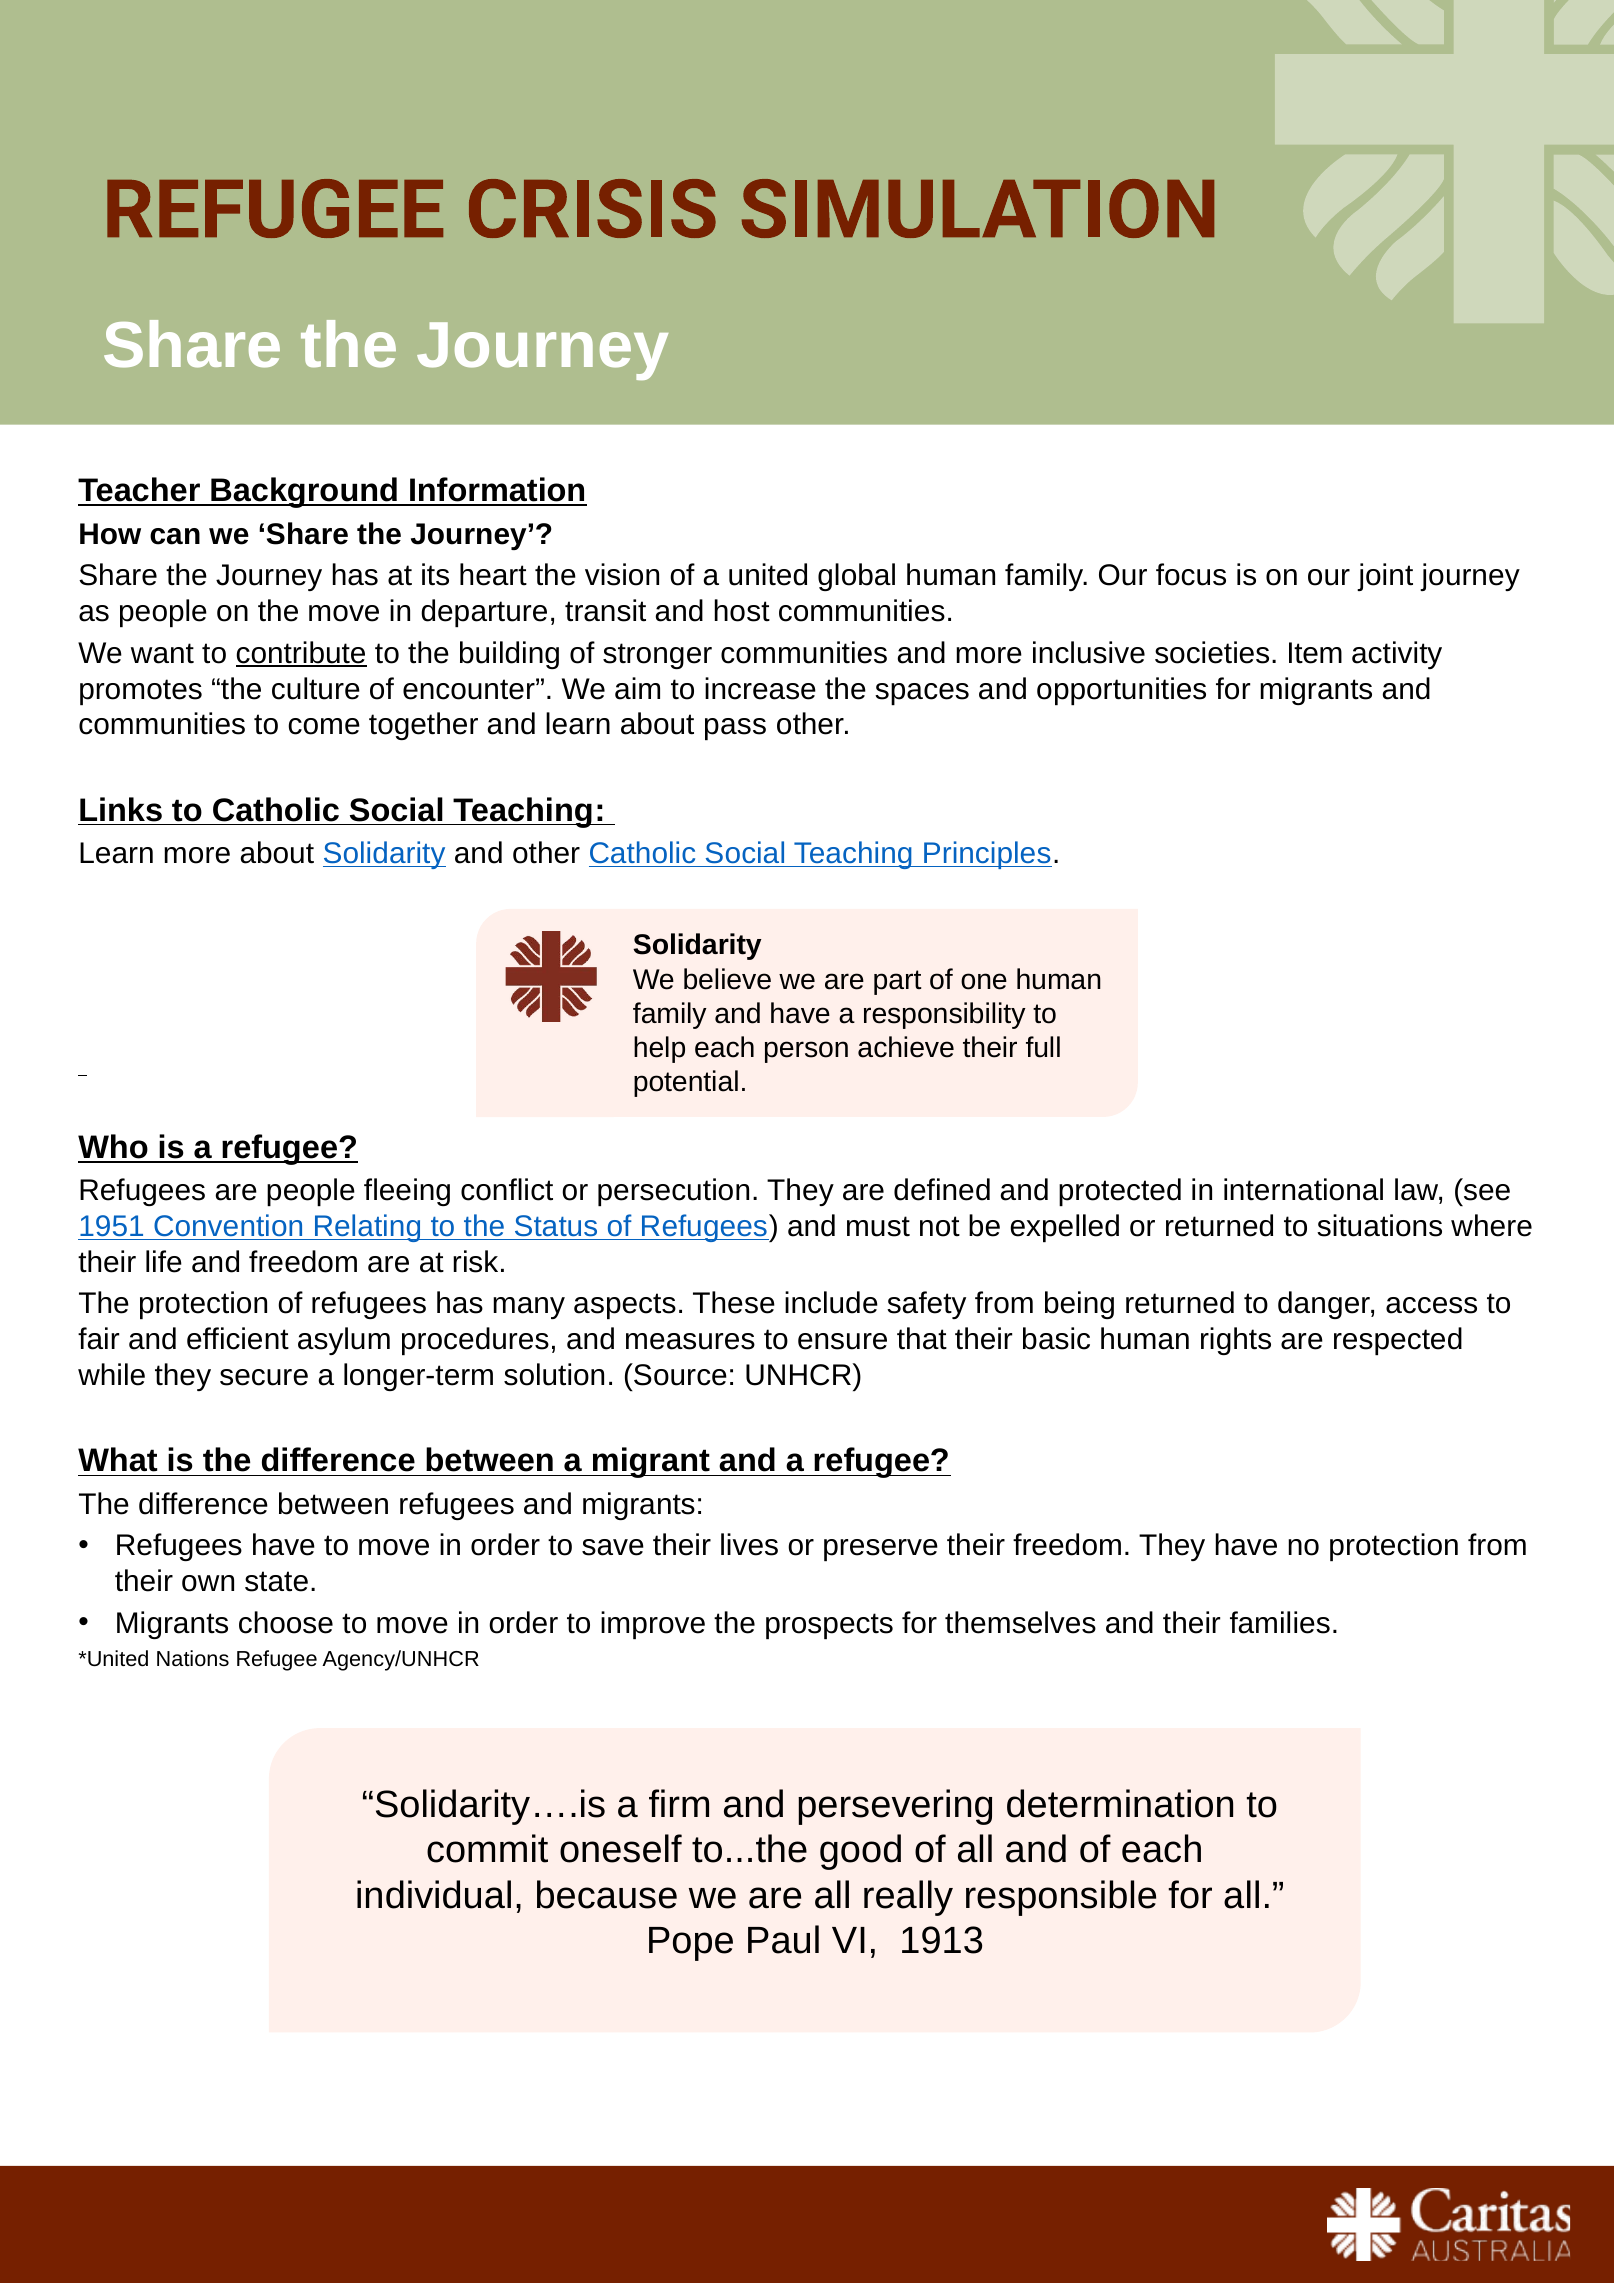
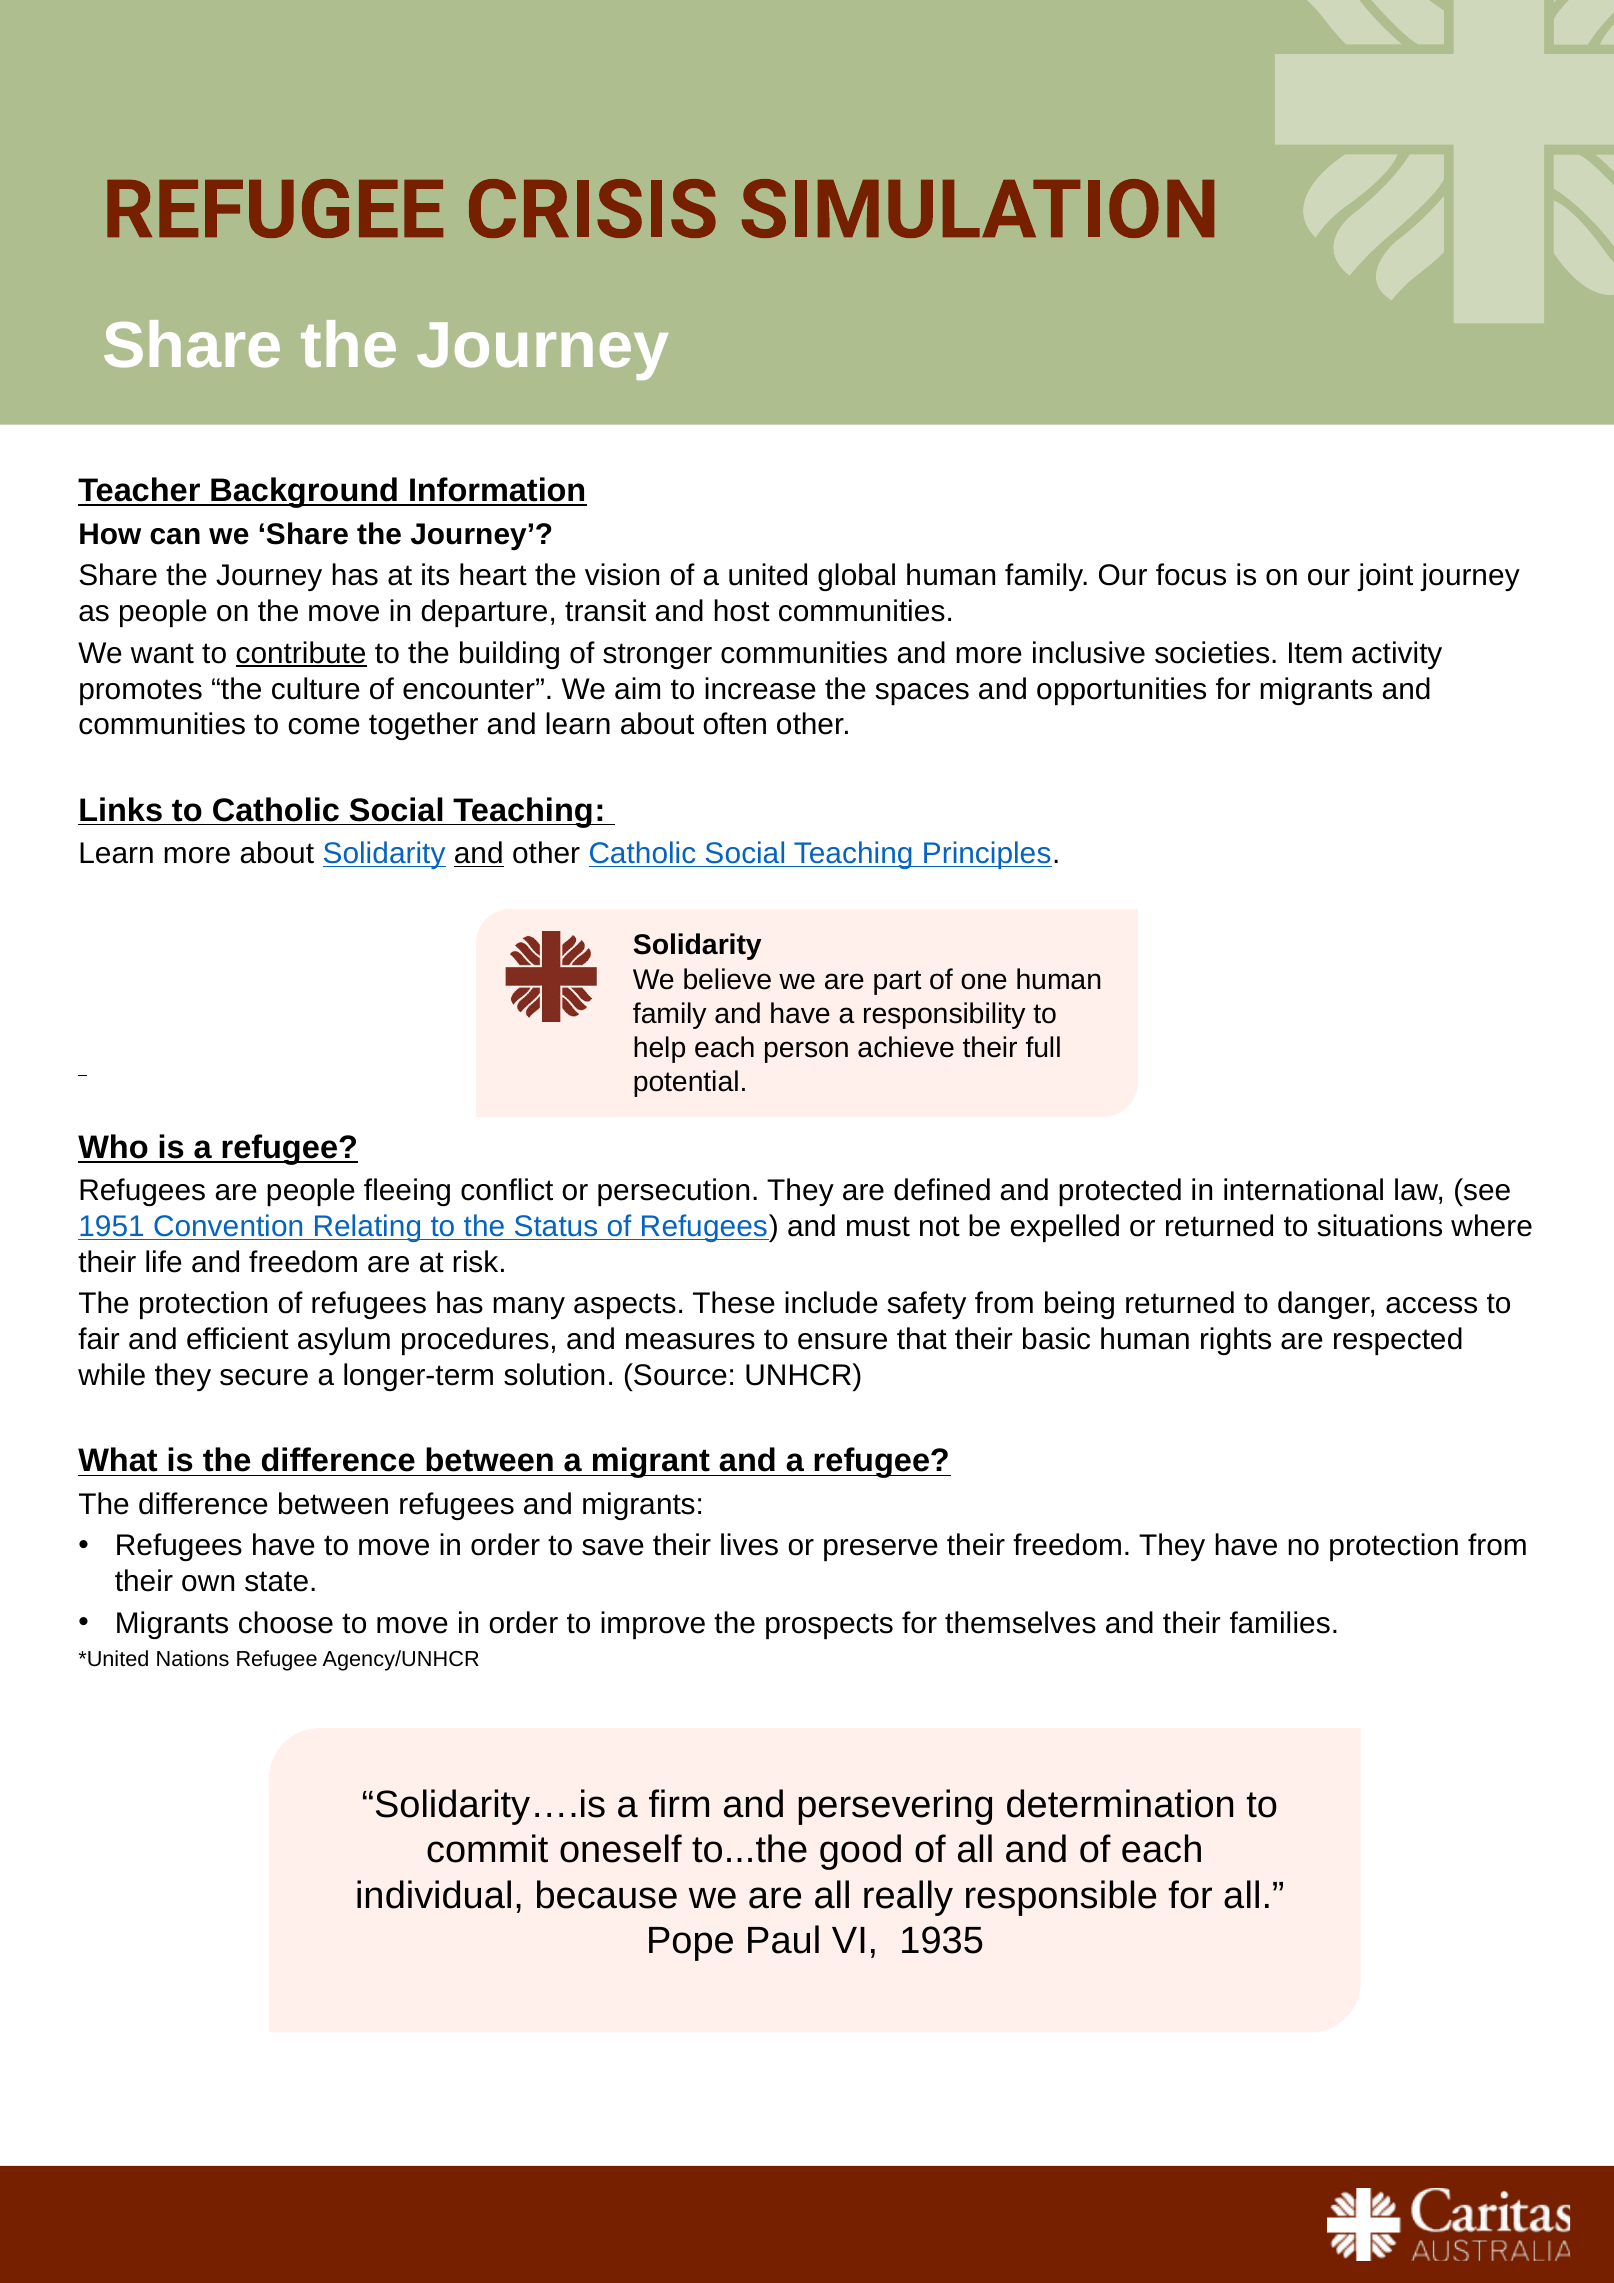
pass: pass -> often
and at (479, 853) underline: none -> present
1913: 1913 -> 1935
